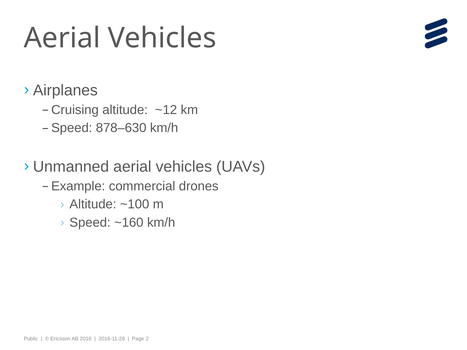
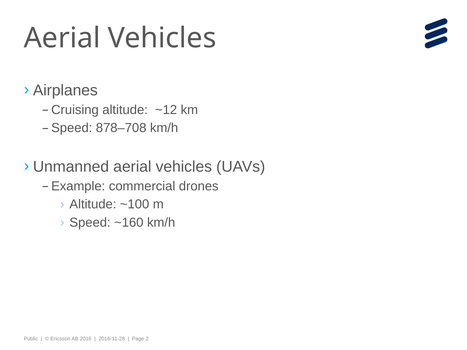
878–630: 878–630 -> 878–708
